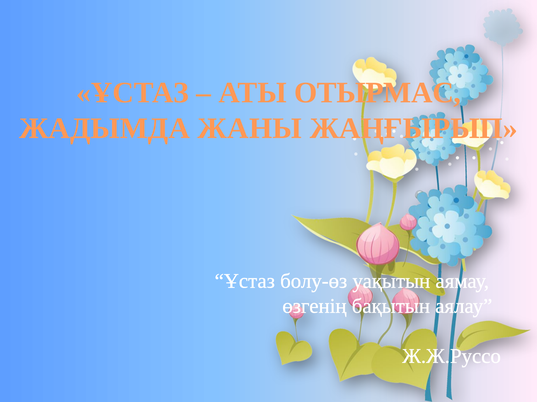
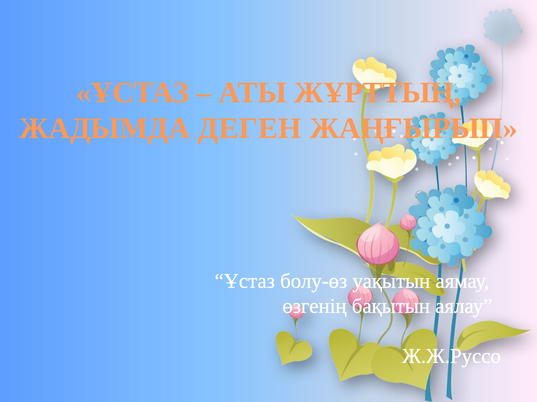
ОТЫРМАС: ОТЫРМАС -> ЖҰРТТЫҢ
ЖАНЫ: ЖАНЫ -> ДЕГЕН
